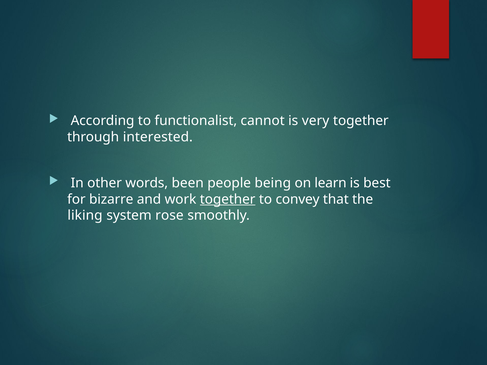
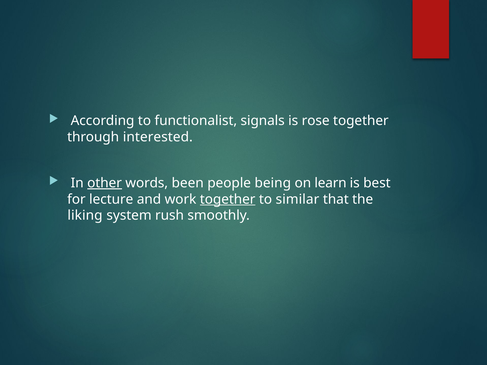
cannot: cannot -> signals
very: very -> rose
other underline: none -> present
bizarre: bizarre -> lecture
convey: convey -> similar
rose: rose -> rush
